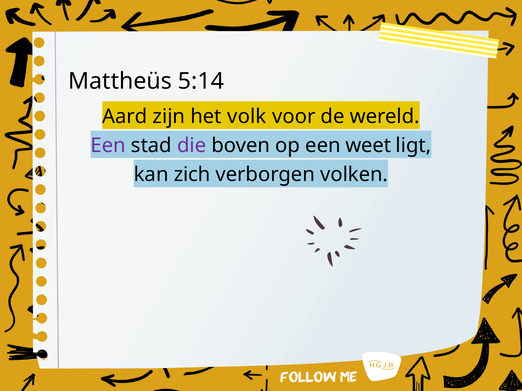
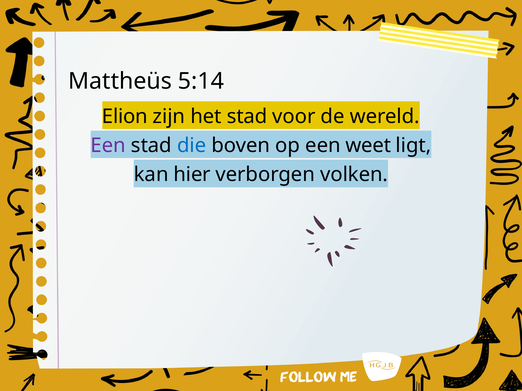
Aard: Aard -> Elion
het volk: volk -> stad
die colour: purple -> blue
zich: zich -> hier
